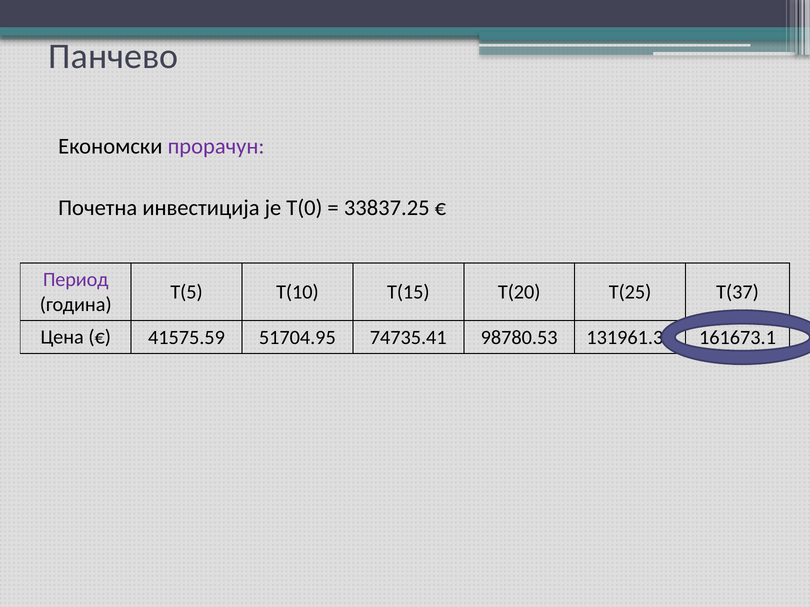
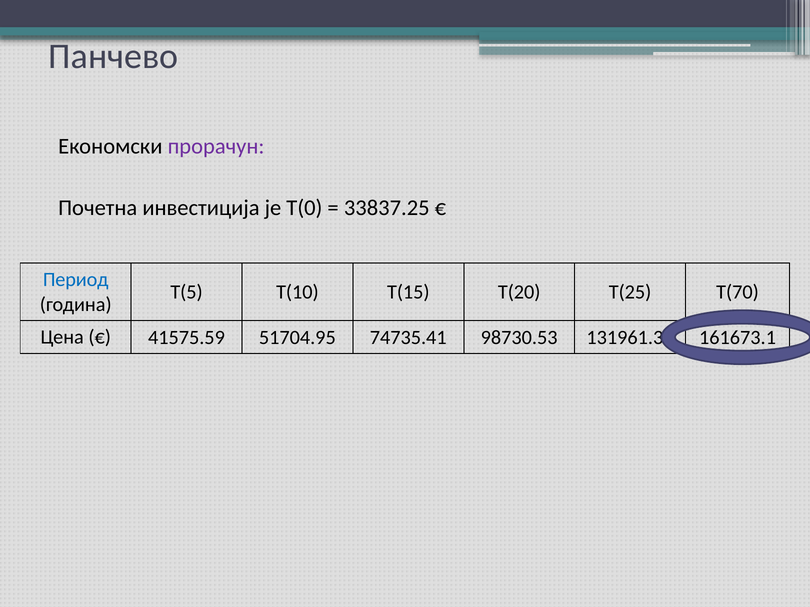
Период colour: purple -> blue
Т(37: Т(37 -> Т(70
98780.53: 98780.53 -> 98730.53
